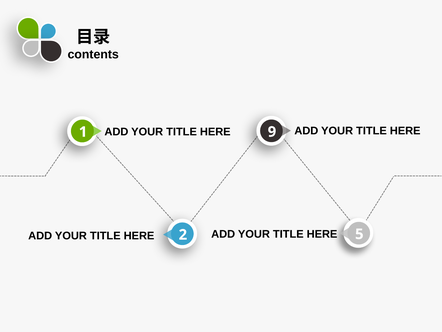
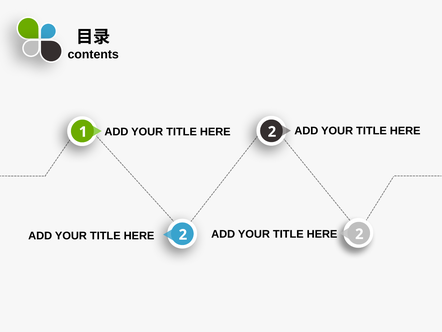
9 at (272, 132): 9 -> 2
5 at (359, 234): 5 -> 2
